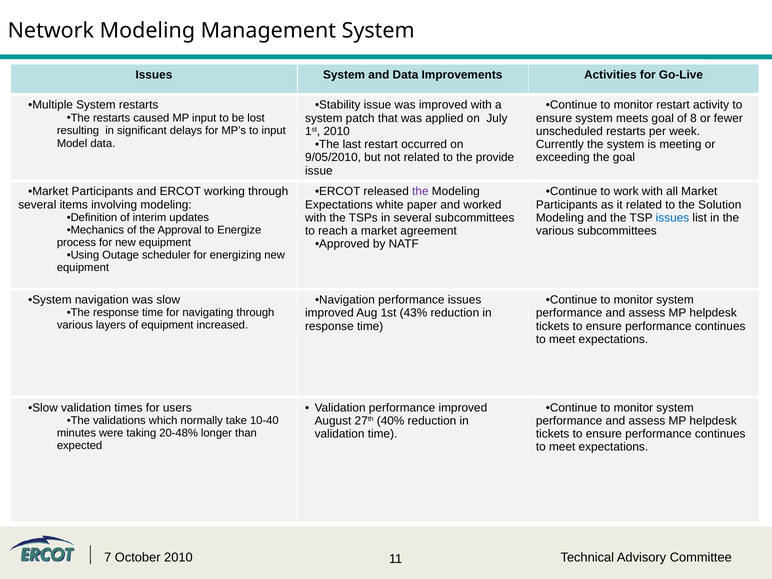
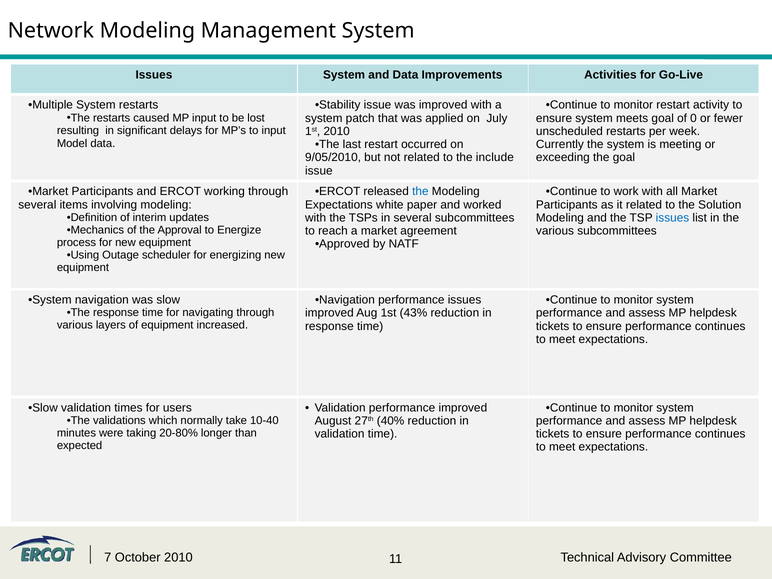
8: 8 -> 0
provide: provide -> include
the at (420, 192) colour: purple -> blue
20-48%: 20-48% -> 20-80%
